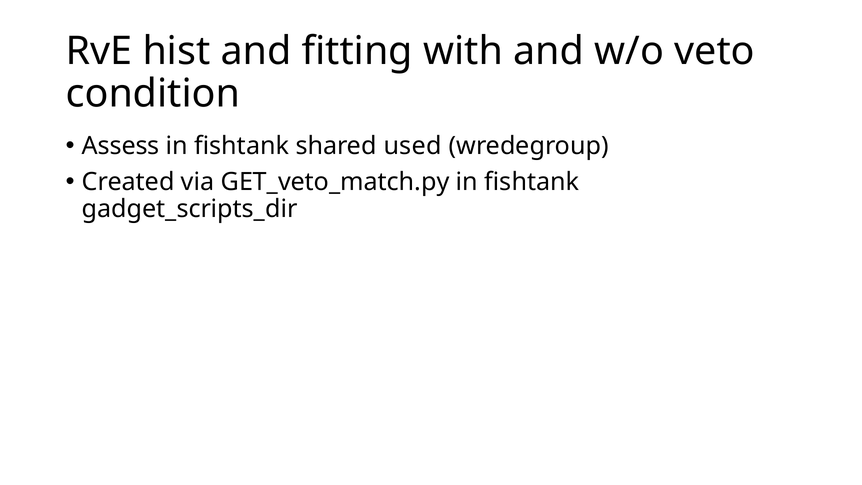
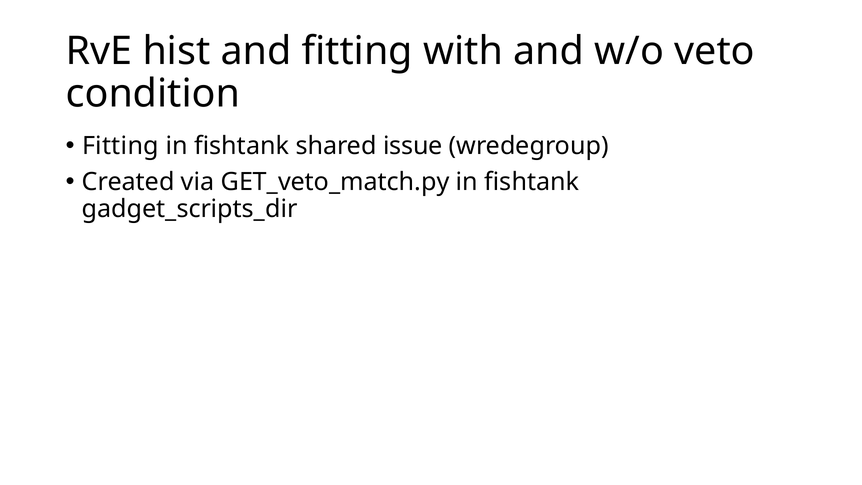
Assess at (121, 146): Assess -> Fitting
used: used -> issue
